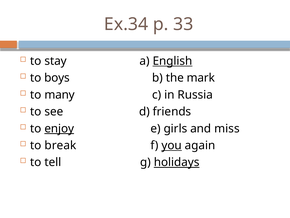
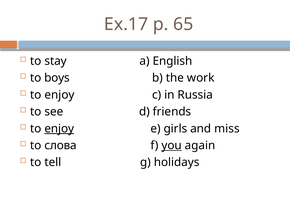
Ex.34: Ex.34 -> Ex.17
33: 33 -> 65
English underline: present -> none
mark: mark -> work
many at (60, 95): many -> enjoy
break: break -> слова
holidays underline: present -> none
